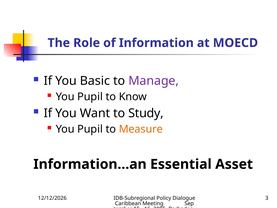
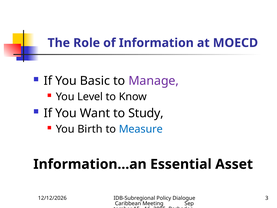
Pupil at (90, 97): Pupil -> Level
Pupil at (90, 129): Pupil -> Birth
Measure colour: orange -> blue
